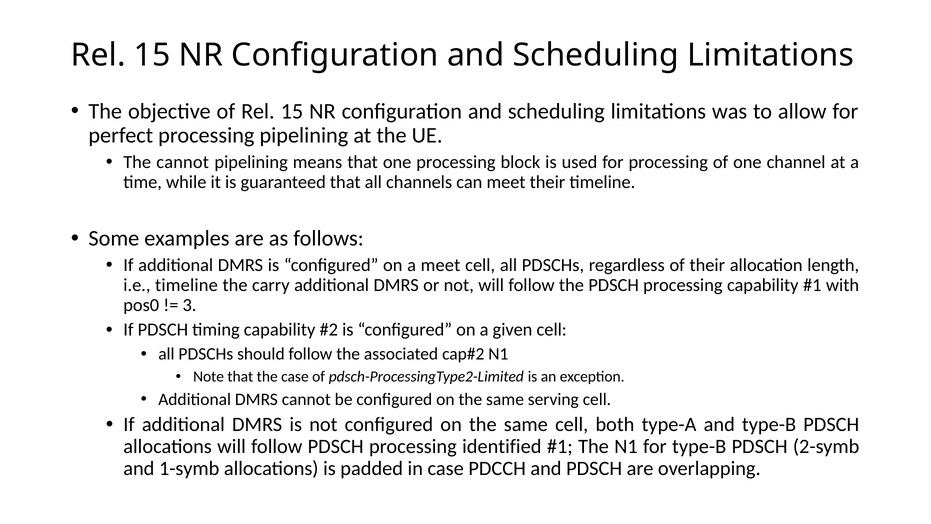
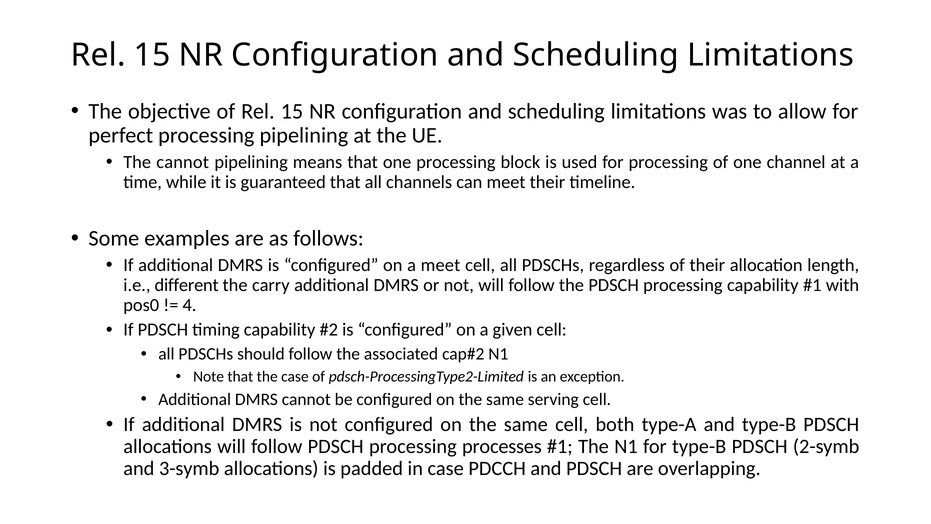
i.e timeline: timeline -> different
3: 3 -> 4
identified: identified -> processes
1-symb: 1-symb -> 3-symb
